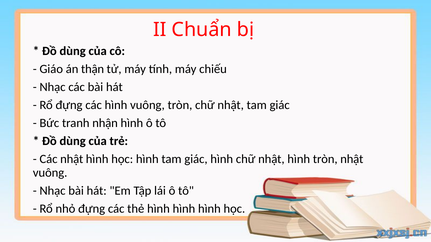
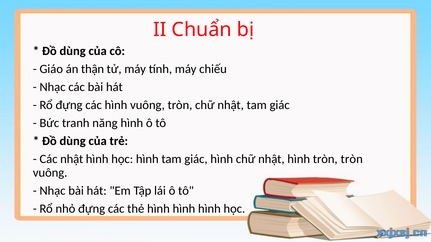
nhận: nhận -> năng
tròn nhật: nhật -> tròn
